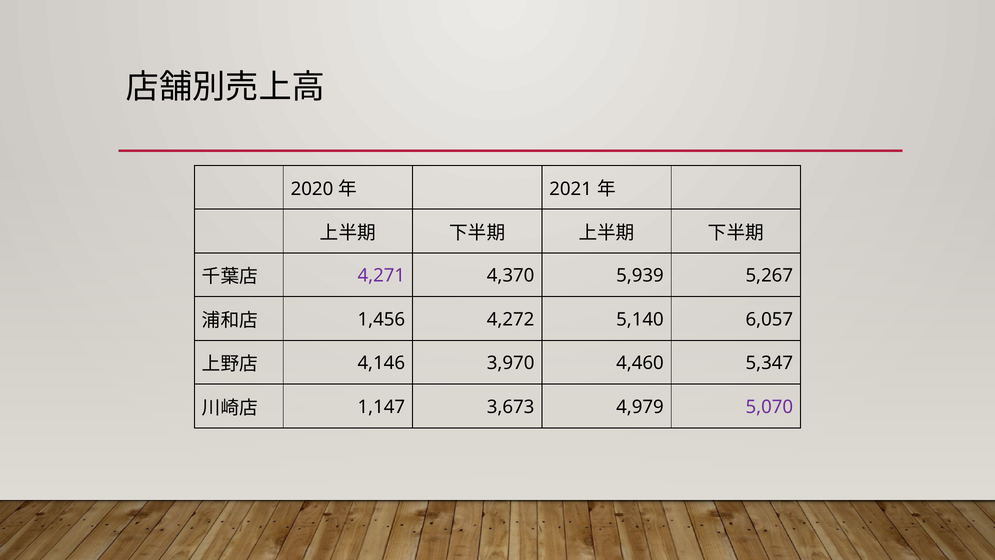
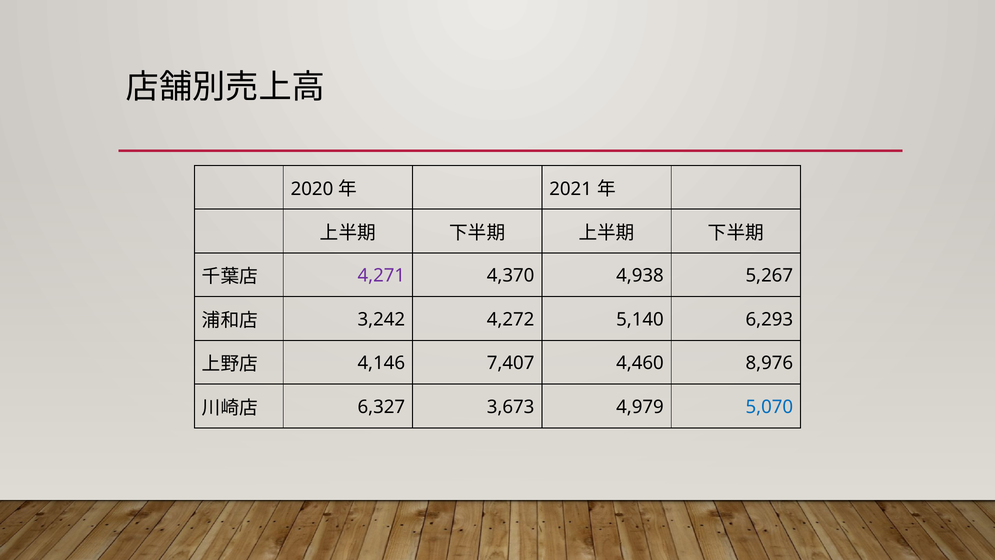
5,939: 5,939 -> 4,938
1,456: 1,456 -> 3,242
6,057: 6,057 -> 6,293
3,970: 3,970 -> 7,407
5,347: 5,347 -> 8,976
1,147: 1,147 -> 6,327
5,070 colour: purple -> blue
